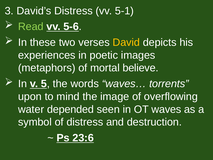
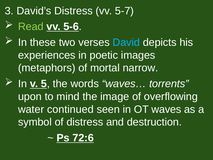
5-1: 5-1 -> 5-7
David colour: yellow -> light blue
believe: believe -> narrow
depended: depended -> continued
23:6: 23:6 -> 72:6
